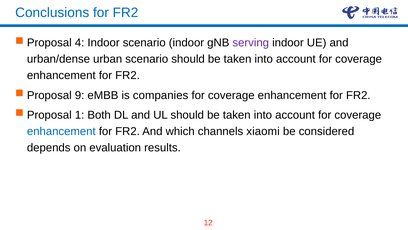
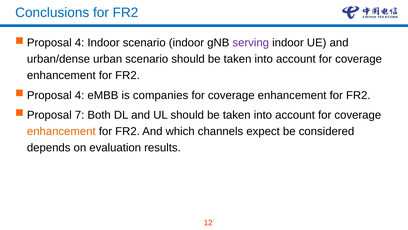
9 at (80, 95): 9 -> 4
1: 1 -> 7
enhancement at (61, 131) colour: blue -> orange
xiaomi: xiaomi -> expect
